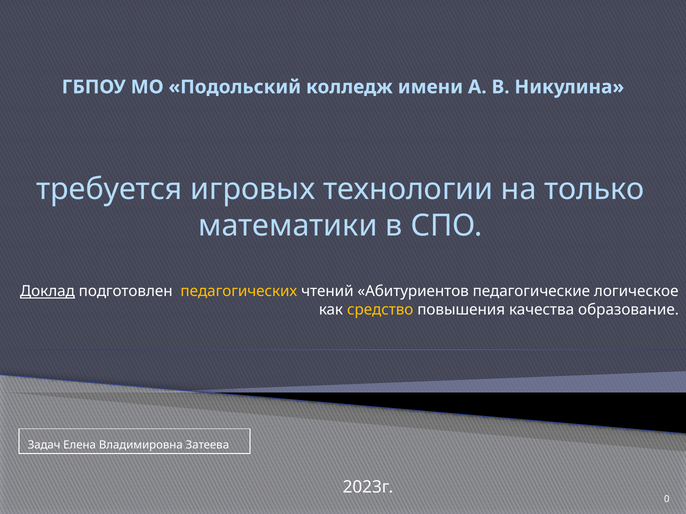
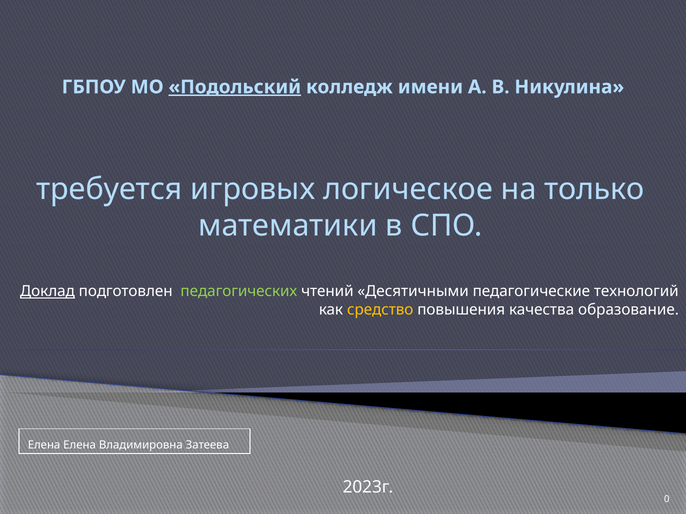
Подольский underline: none -> present
технологии: технологии -> логическое
педагогических colour: yellow -> light green
Абитуриентов: Абитуриентов -> Десятичными
логическое: логическое -> технологий
Задач at (44, 445): Задач -> Елена
